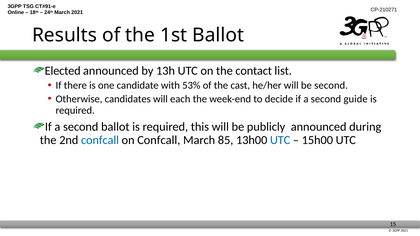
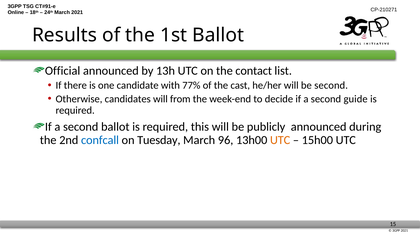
Elected: Elected -> Official
53%: 53% -> 77%
each: each -> from
on Confcall: Confcall -> Tuesday
85: 85 -> 96
UTC at (280, 140) colour: blue -> orange
